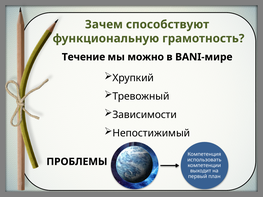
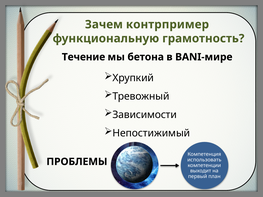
способствуют: способствуют -> контрпример
можно: можно -> бетона
